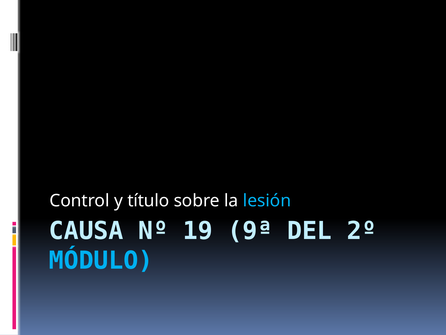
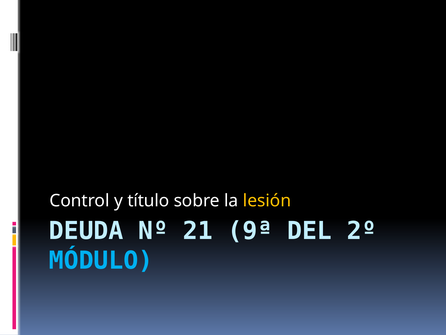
lesión colour: light blue -> yellow
CAUSA: CAUSA -> DEUDA
19: 19 -> 21
